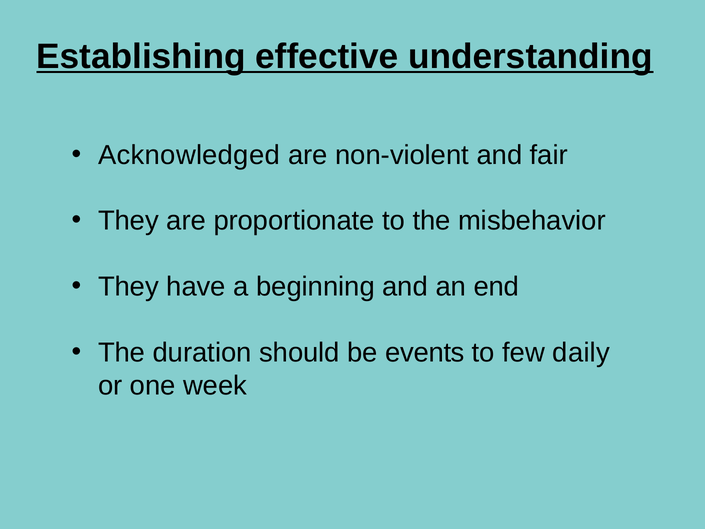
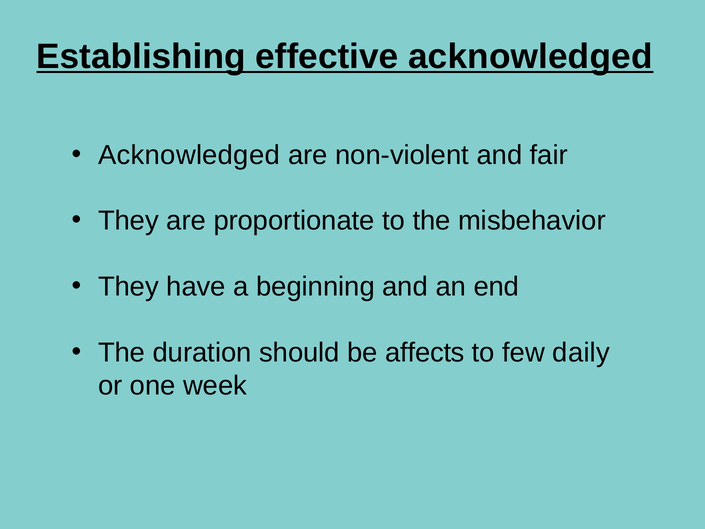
effective understanding: understanding -> acknowledged
events: events -> affects
